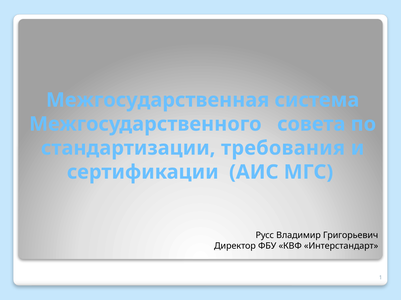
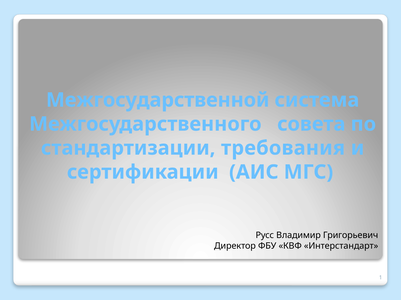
Межгосударственная: Межгосударственная -> Межгосударственной
